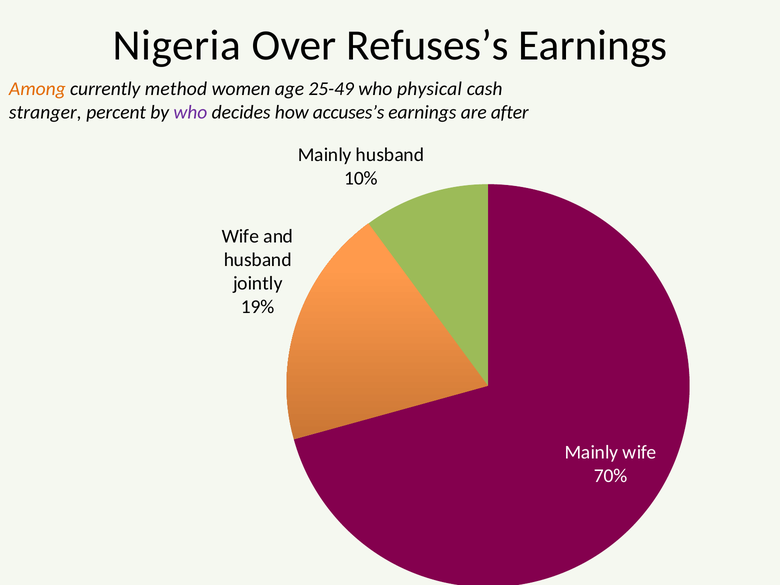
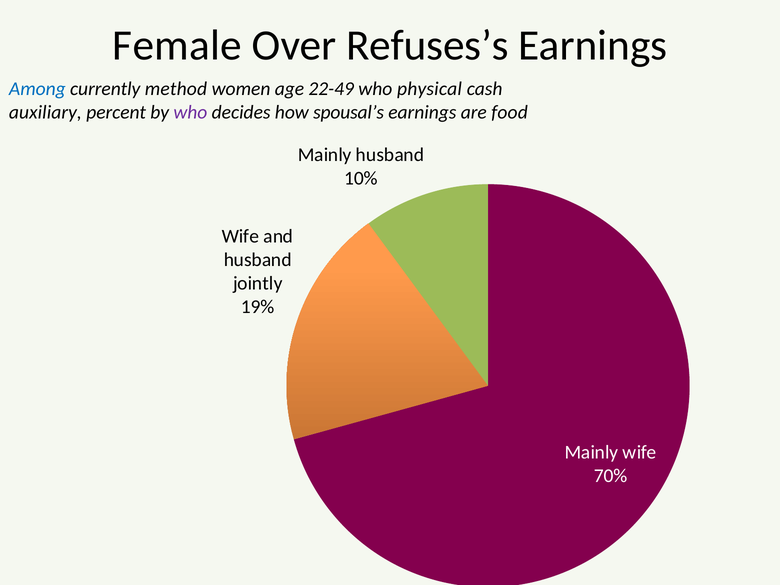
Nigeria: Nigeria -> Female
Among colour: orange -> blue
25-49: 25-49 -> 22-49
stranger: stranger -> auxiliary
accuses’s: accuses’s -> spousal’s
after: after -> food
